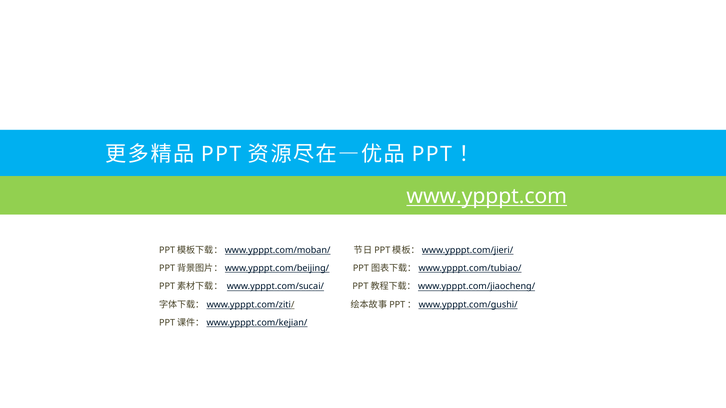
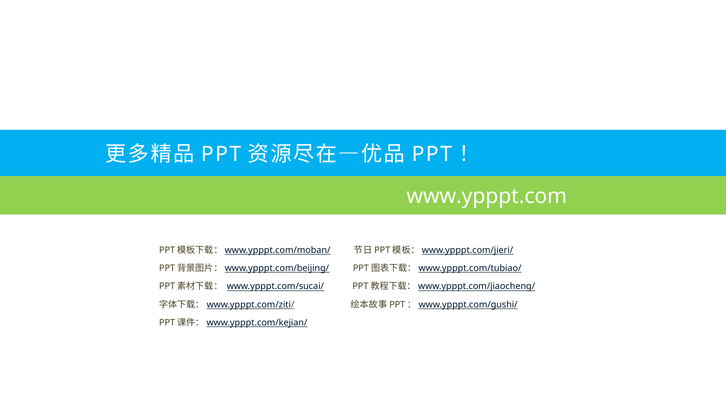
www.ypppt.com underline: present -> none
